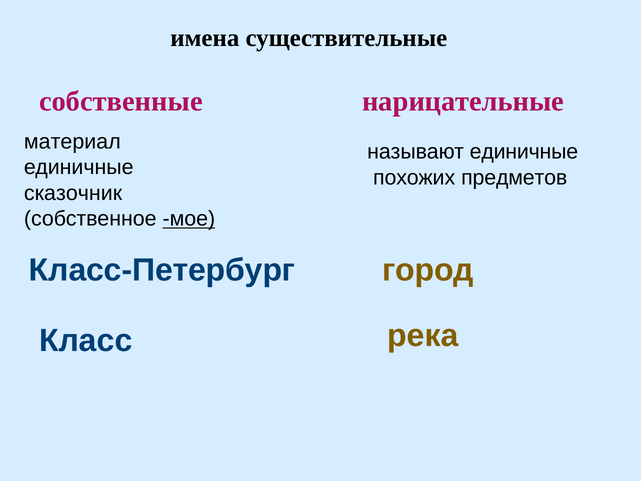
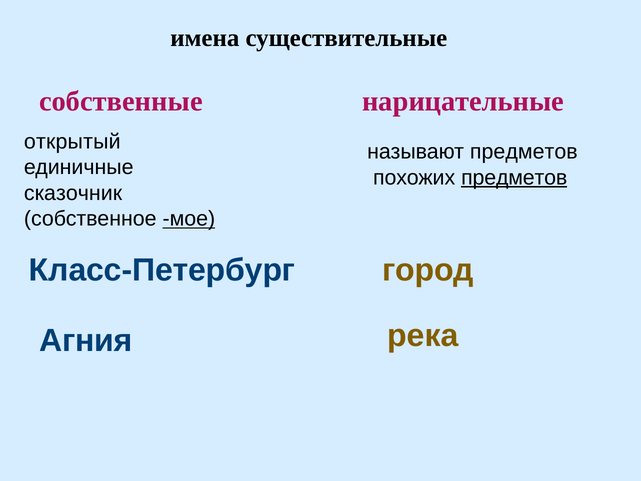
материал: материал -> открытый
называют единичные: единичные -> предметов
предметов at (514, 177) underline: none -> present
Класс: Класс -> Агния
